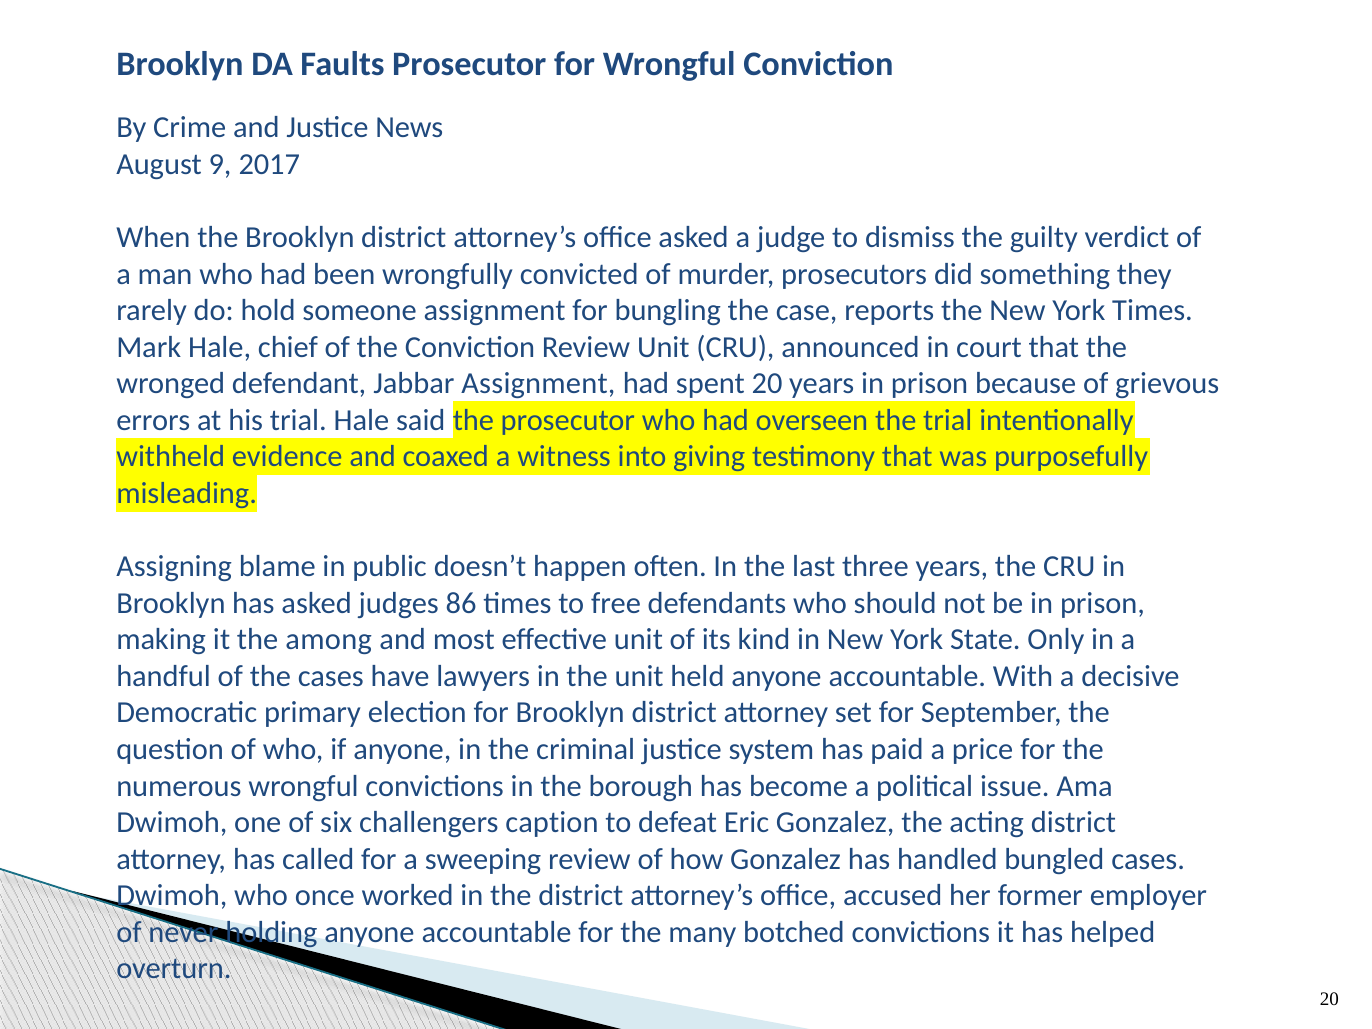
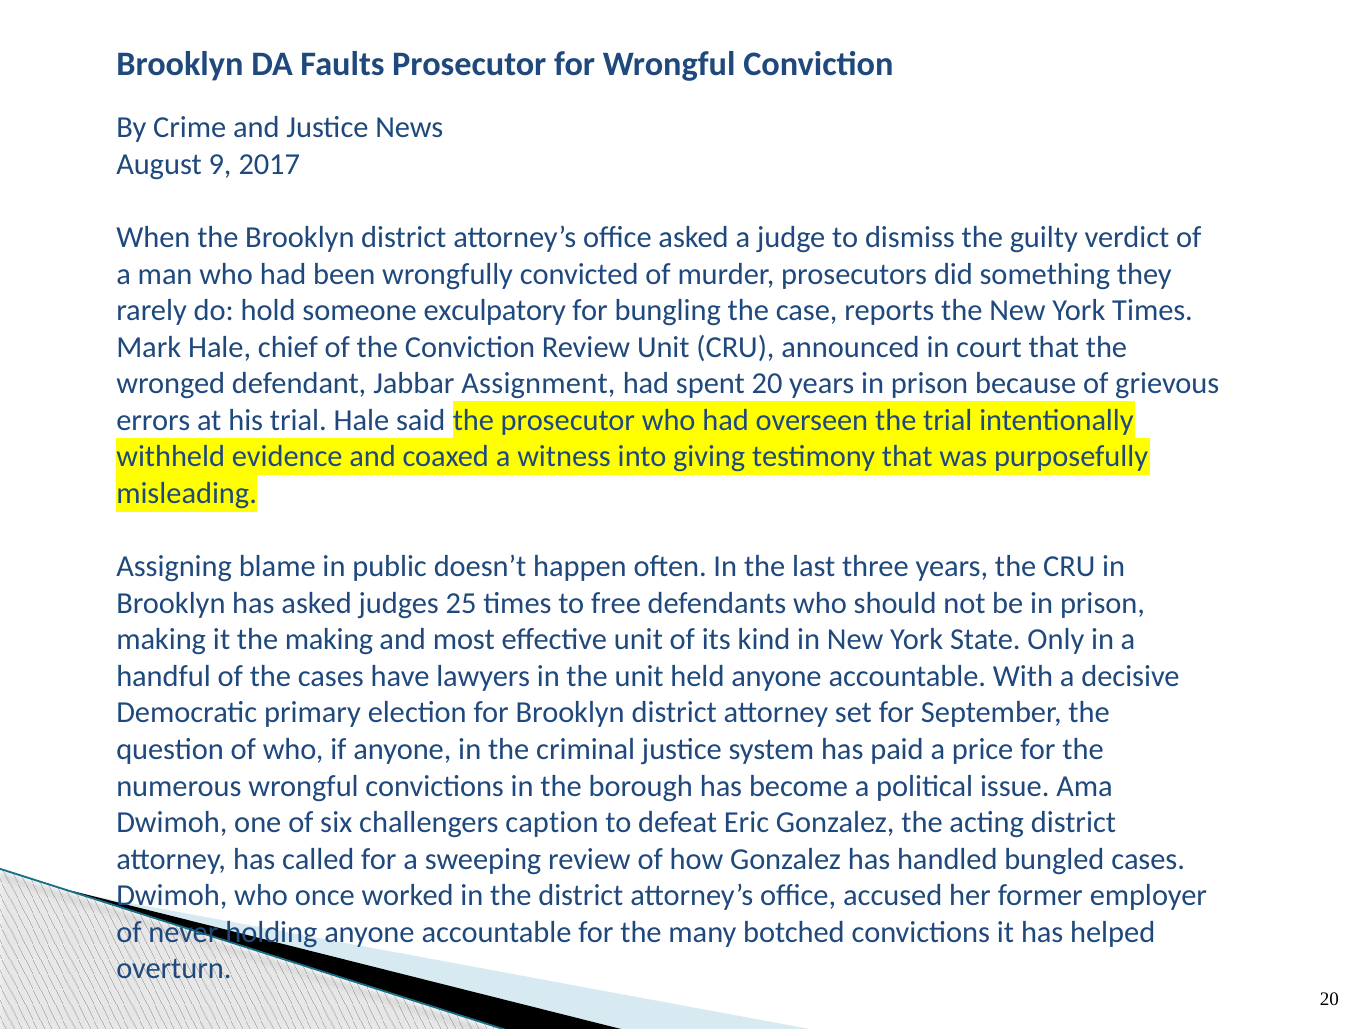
someone assignment: assignment -> exculpatory
86: 86 -> 25
the among: among -> making
